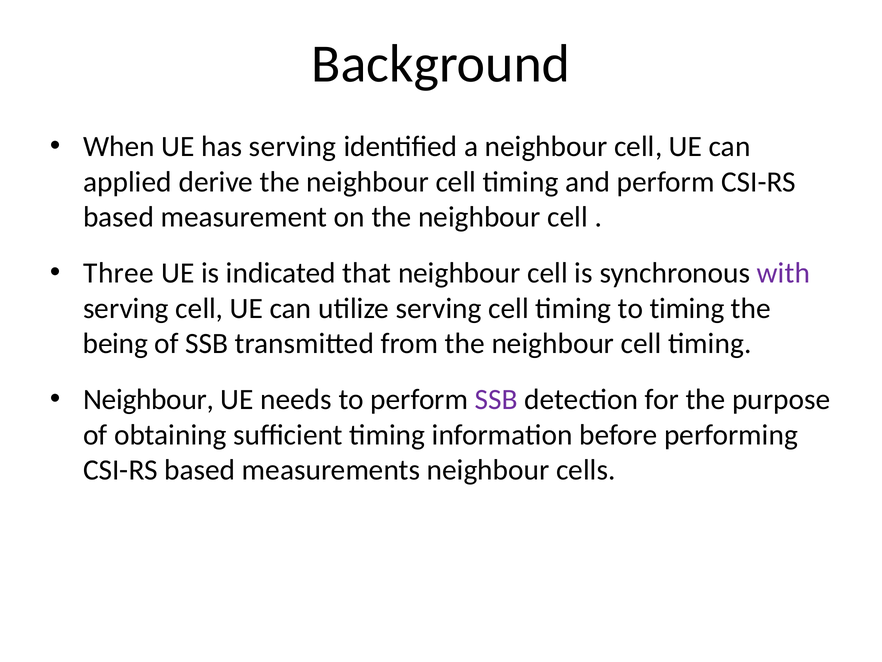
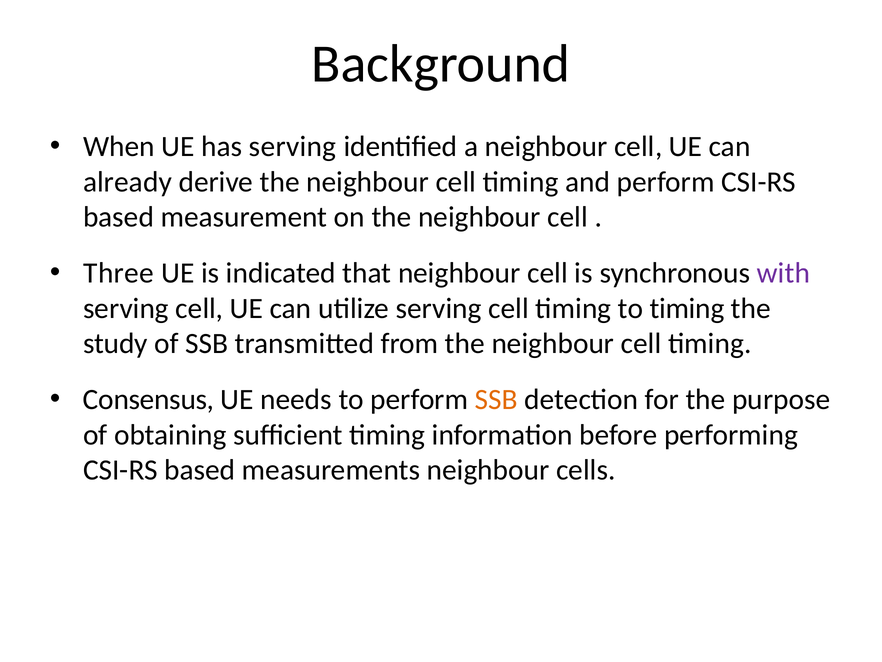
applied: applied -> already
being: being -> study
Neighbour at (149, 399): Neighbour -> Consensus
SSB at (496, 399) colour: purple -> orange
